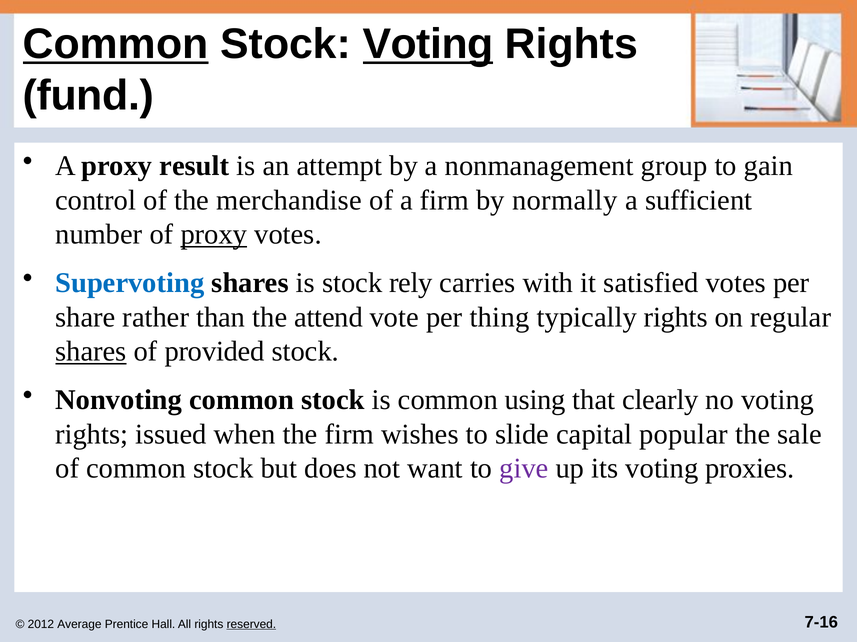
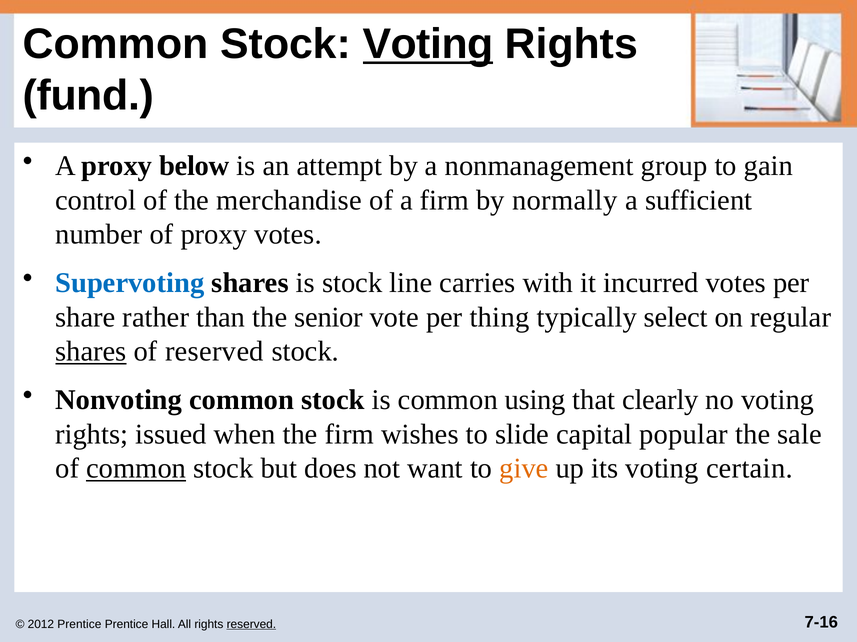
Common at (116, 44) underline: present -> none
result: result -> below
proxy at (214, 235) underline: present -> none
rely: rely -> line
satisfied: satisfied -> incurred
attend: attend -> senior
typically rights: rights -> select
of provided: provided -> reserved
common at (136, 469) underline: none -> present
give colour: purple -> orange
proxies: proxies -> certain
2012 Average: Average -> Prentice
